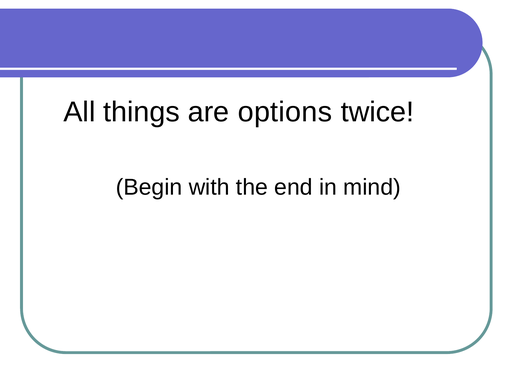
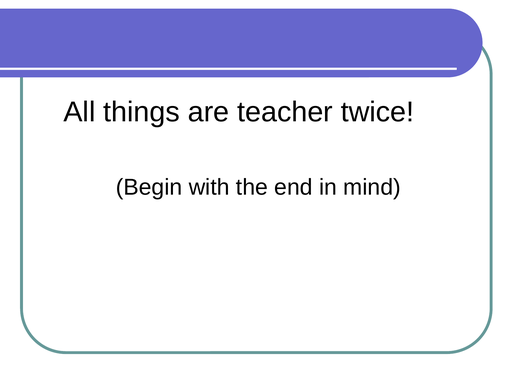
options: options -> teacher
